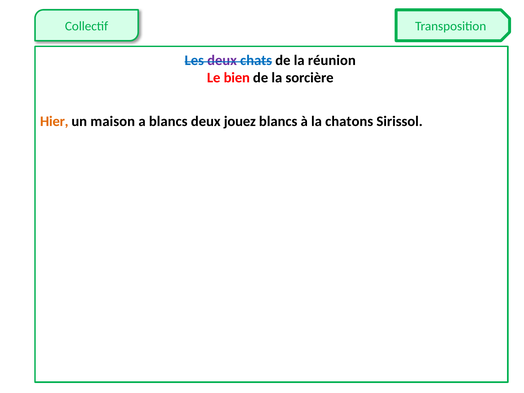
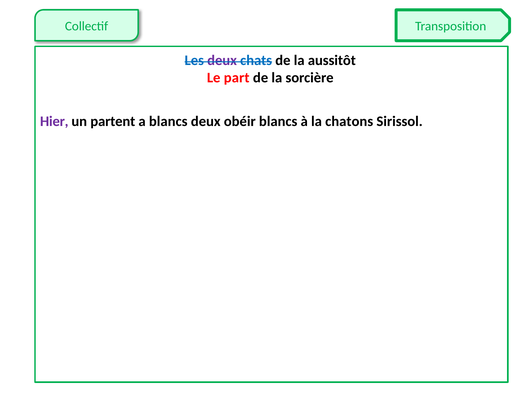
réunion: réunion -> aussitôt
bien: bien -> part
Hier colour: orange -> purple
maison: maison -> partent
jouez: jouez -> obéir
